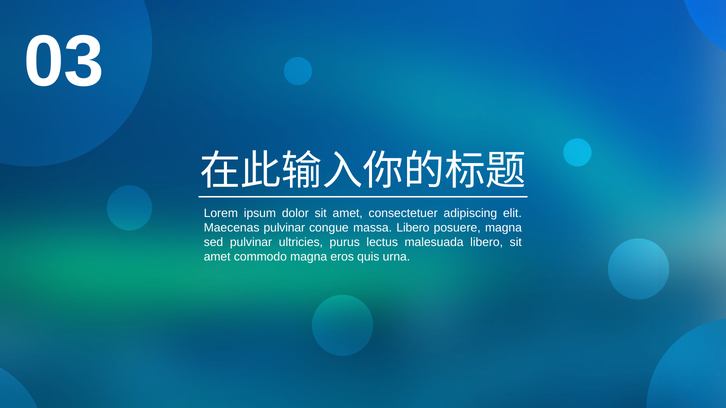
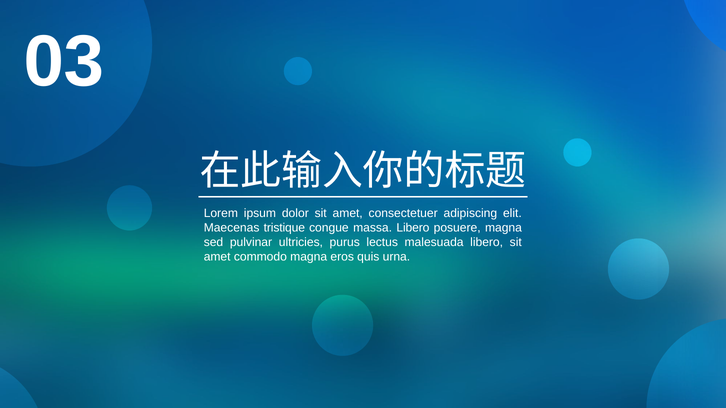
Maecenas pulvinar: pulvinar -> tristique
